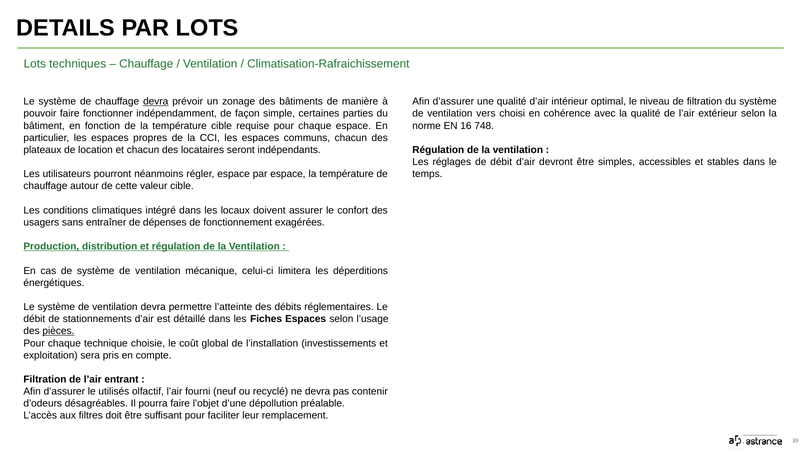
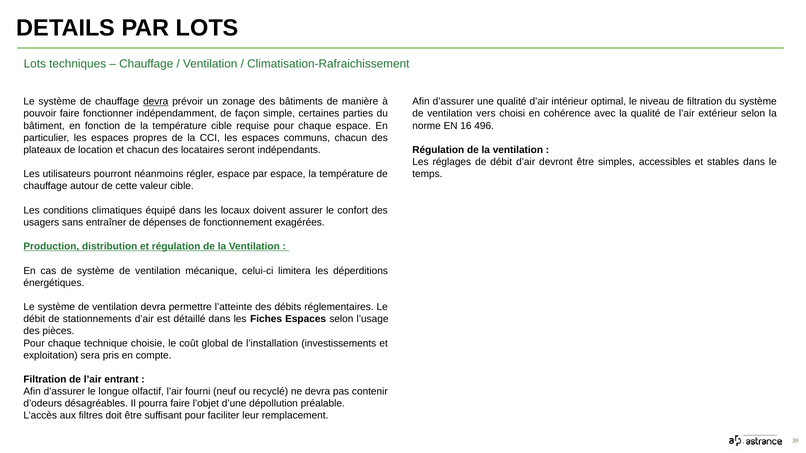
748: 748 -> 496
intégré: intégré -> équipé
pièces underline: present -> none
utilisés: utilisés -> longue
